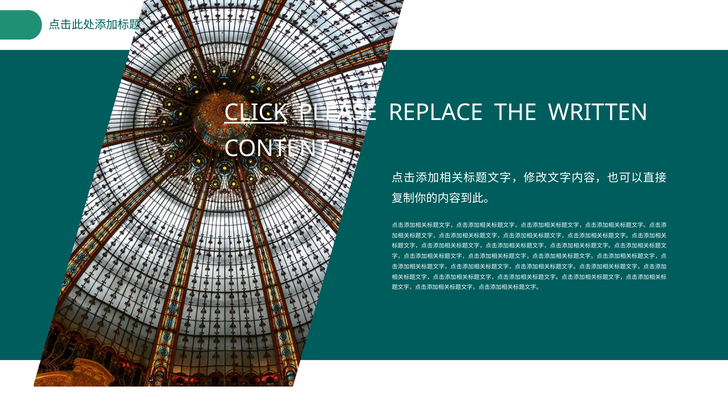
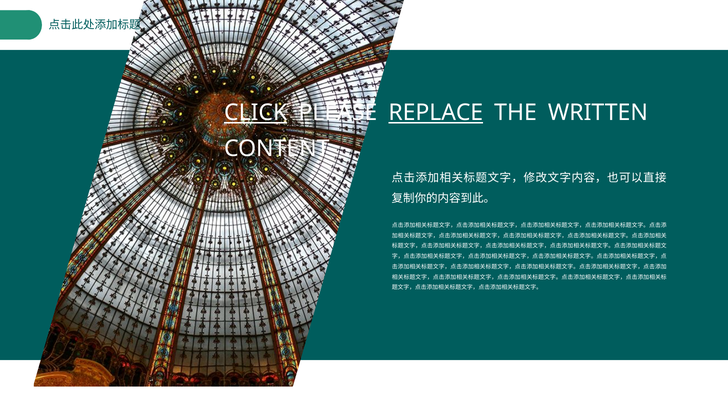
REPLACE underline: none -> present
